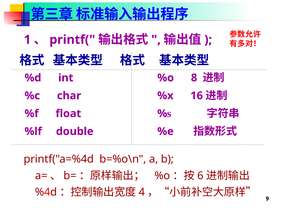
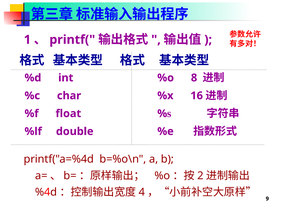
6: 6 -> 2
